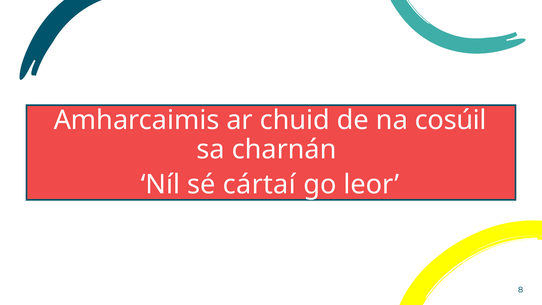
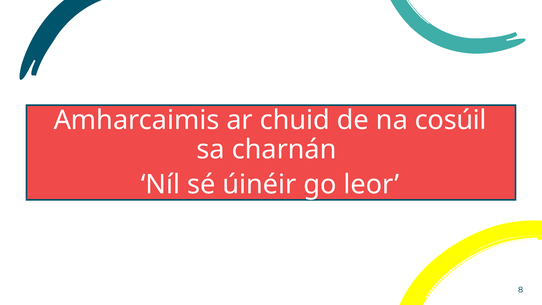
cártaí: cártaí -> úinéir
